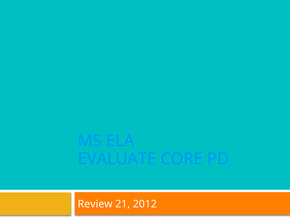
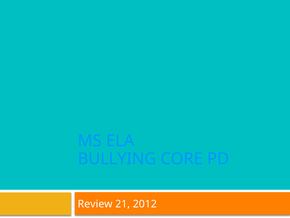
EVALUATE: EVALUATE -> BULLYING
